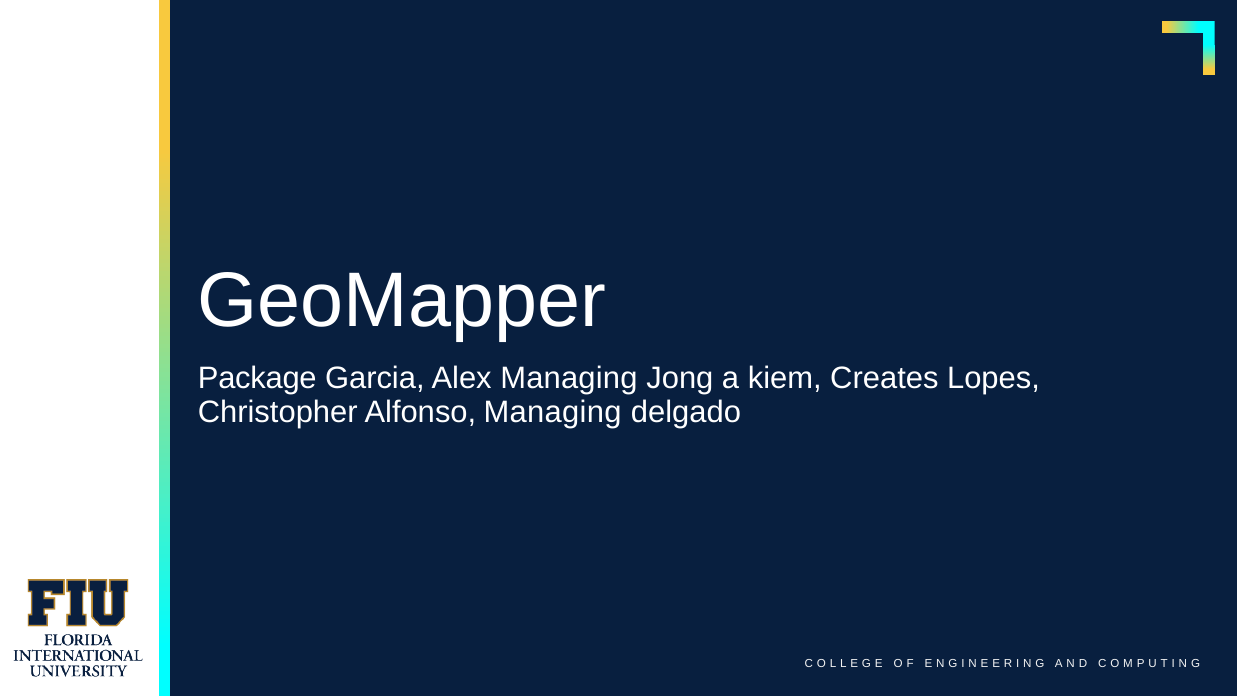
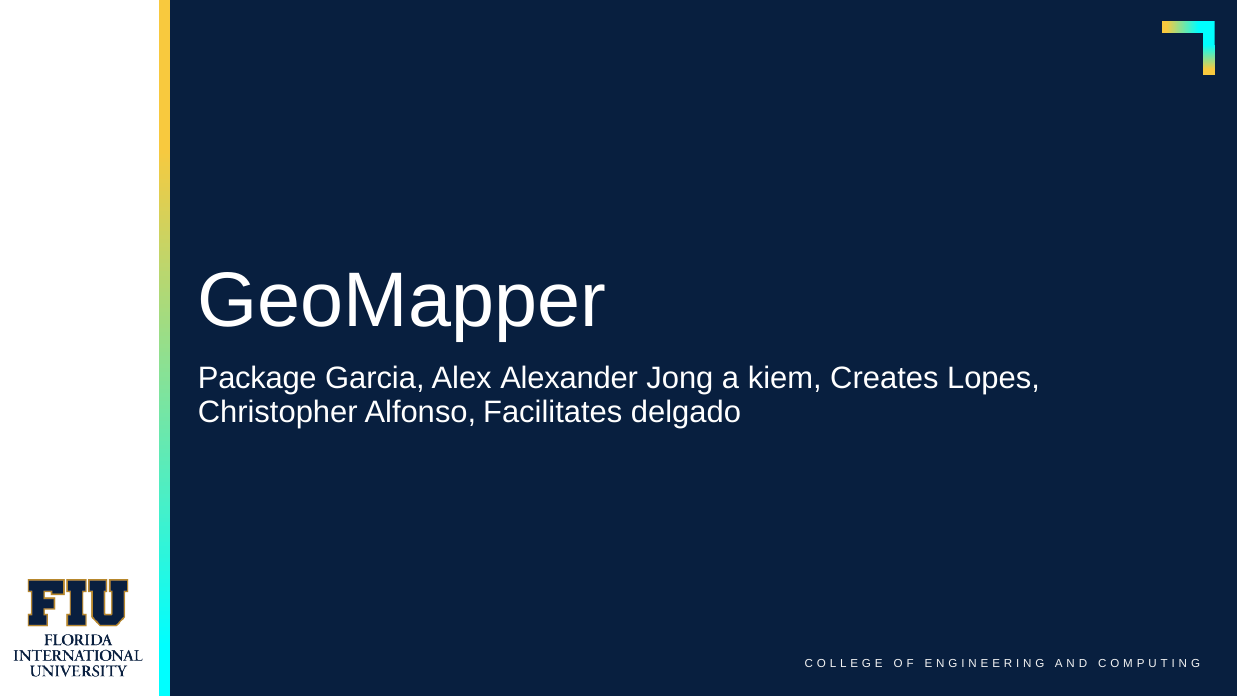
Alex Managing: Managing -> Alexander
Alfonso Managing: Managing -> Facilitates
